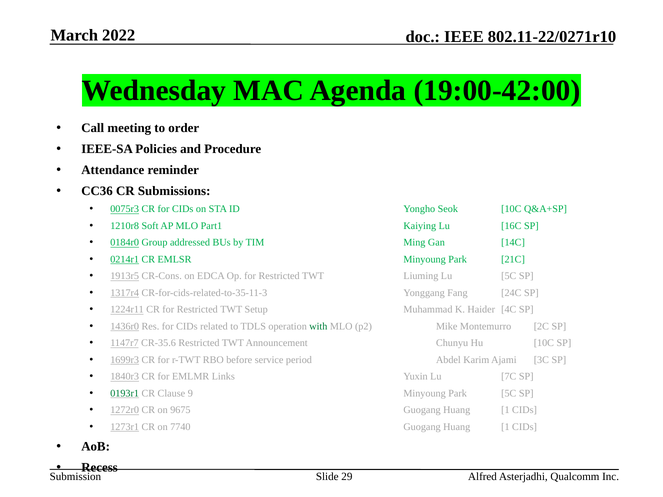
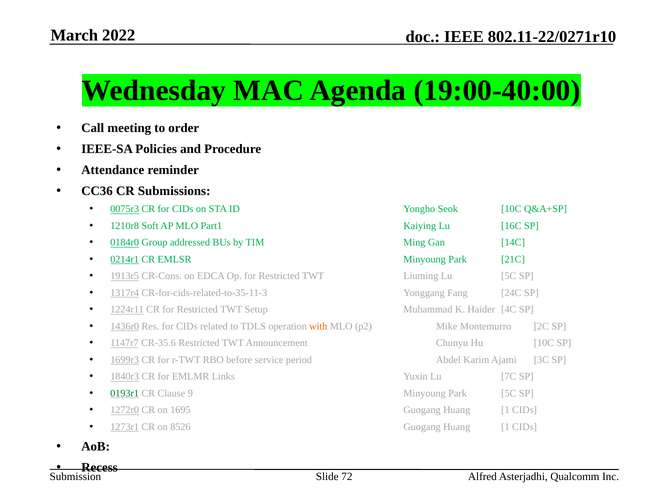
19:00-42:00: 19:00-42:00 -> 19:00-40:00
with colour: green -> orange
9675: 9675 -> 1695
7740: 7740 -> 8526
29: 29 -> 72
